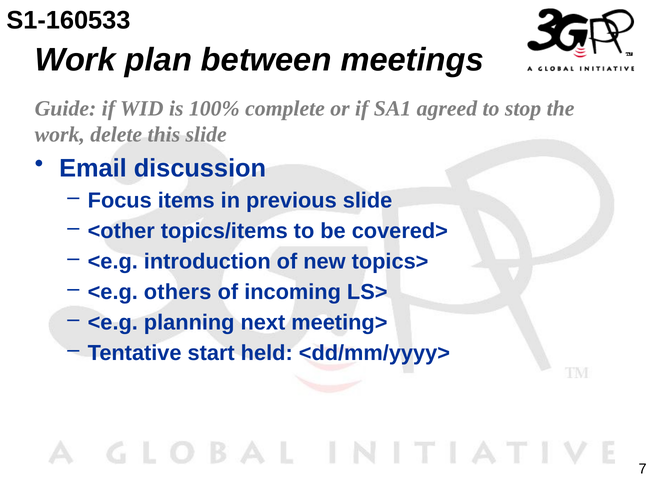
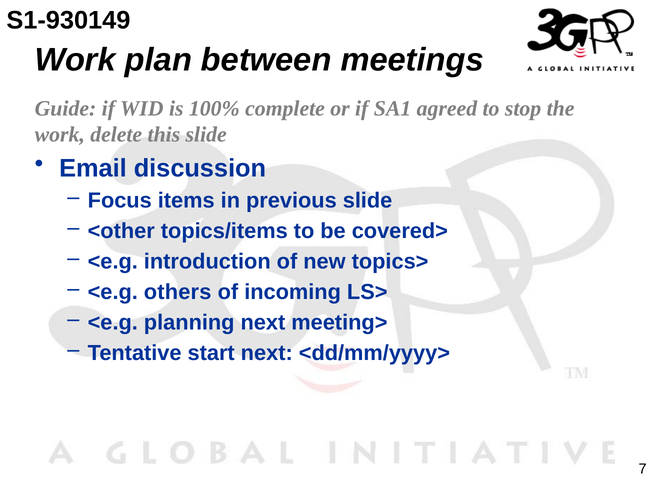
S1-160533: S1-160533 -> S1-930149
start held: held -> next
